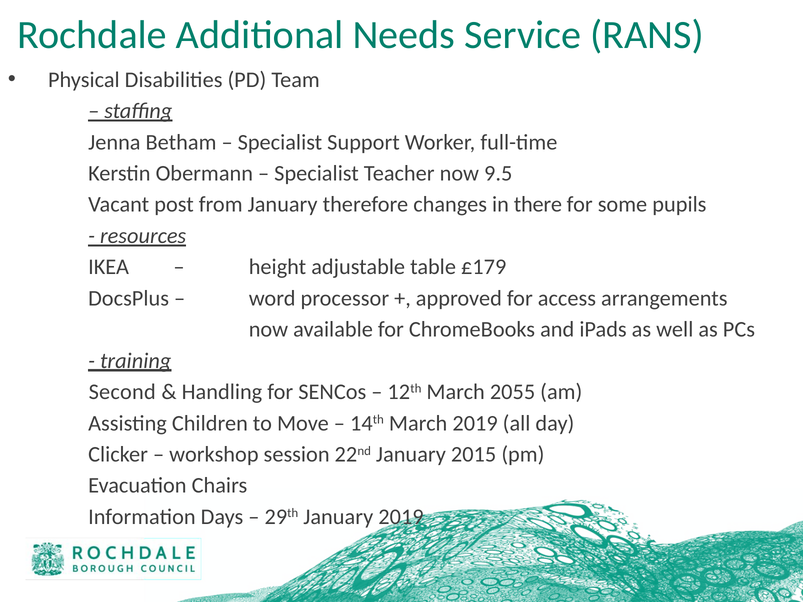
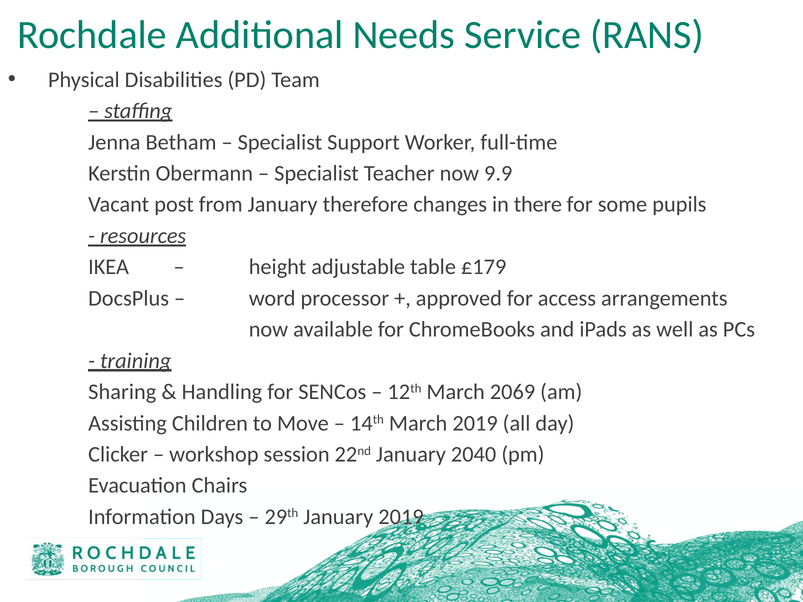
9.5: 9.5 -> 9.9
Second: Second -> Sharing
2055: 2055 -> 2069
2015: 2015 -> 2040
